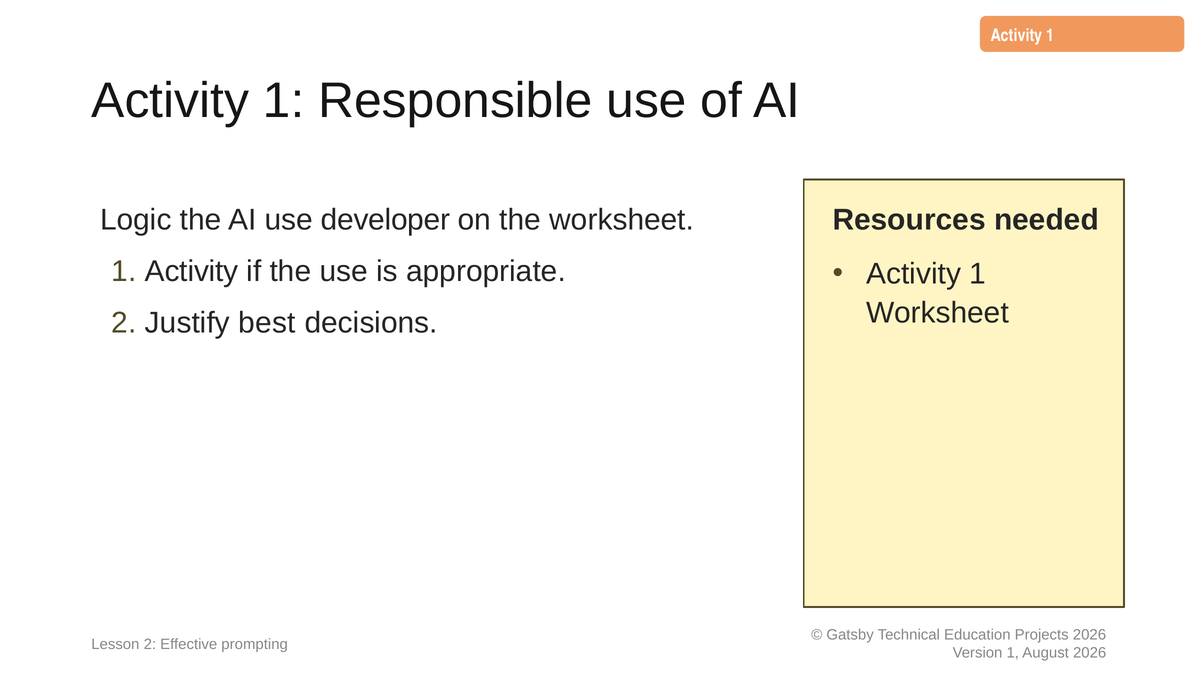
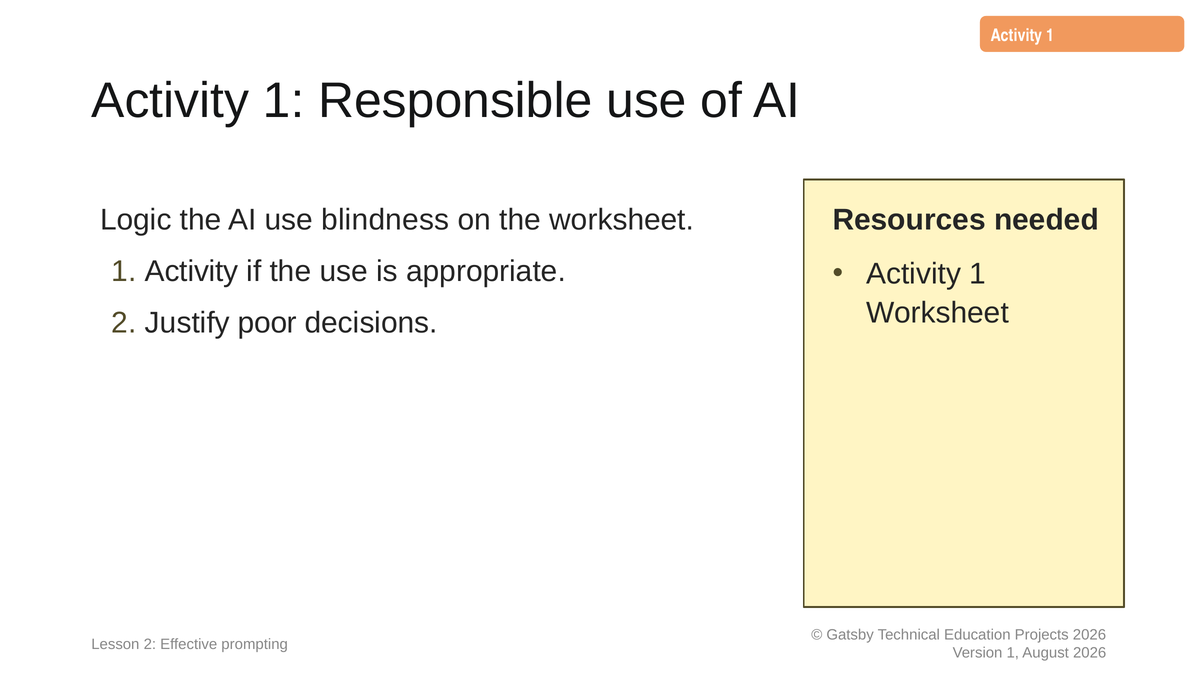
developer: developer -> blindness
best: best -> poor
